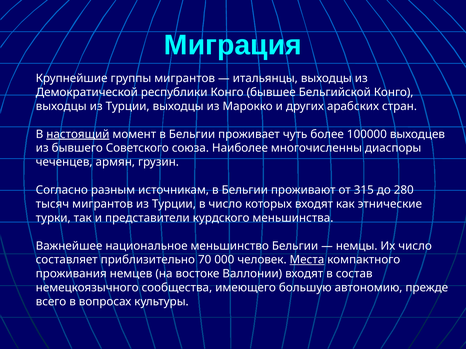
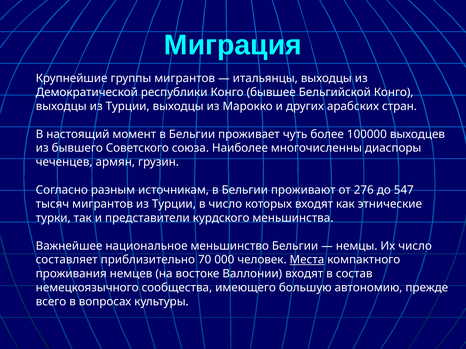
настоящий underline: present -> none
315: 315 -> 276
280: 280 -> 547
